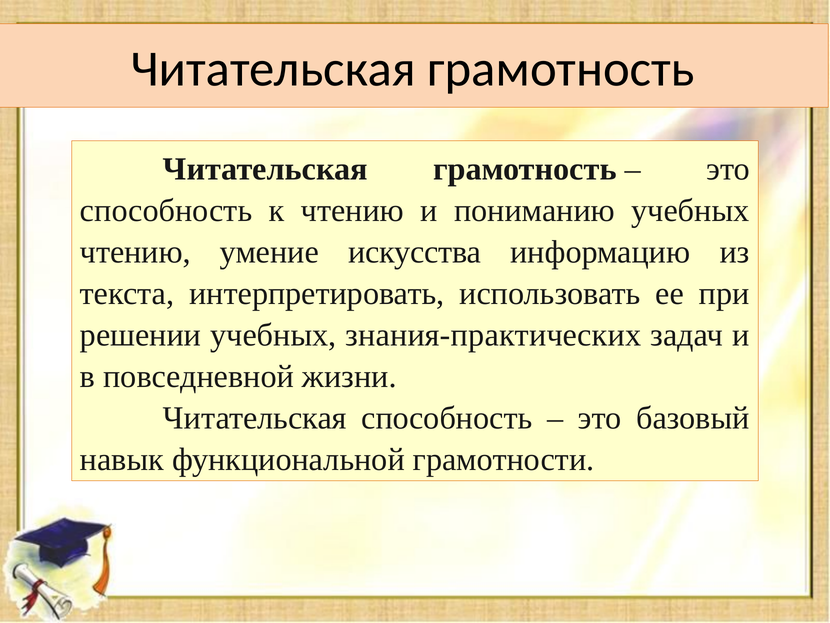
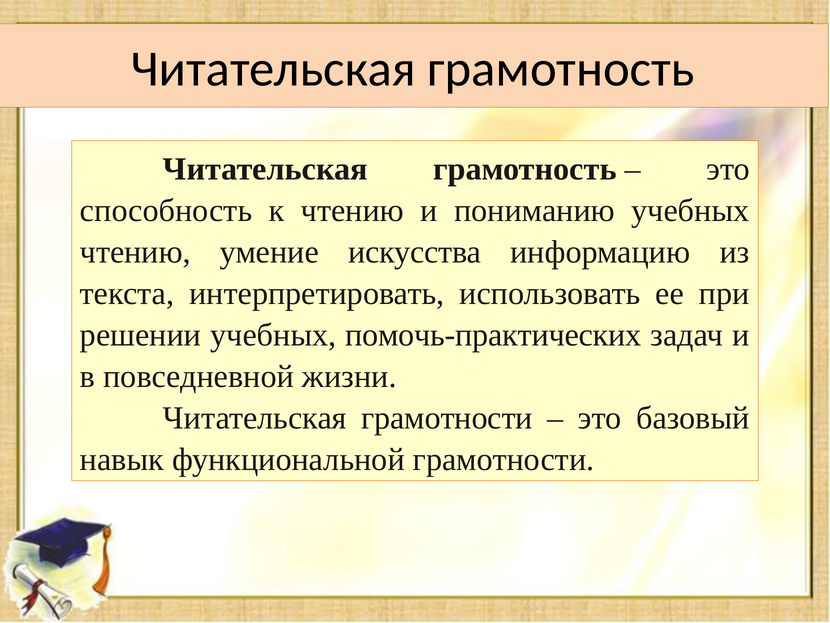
знания-практических: знания-практических -> помочь-практических
Читательская способность: способность -> грамотности
